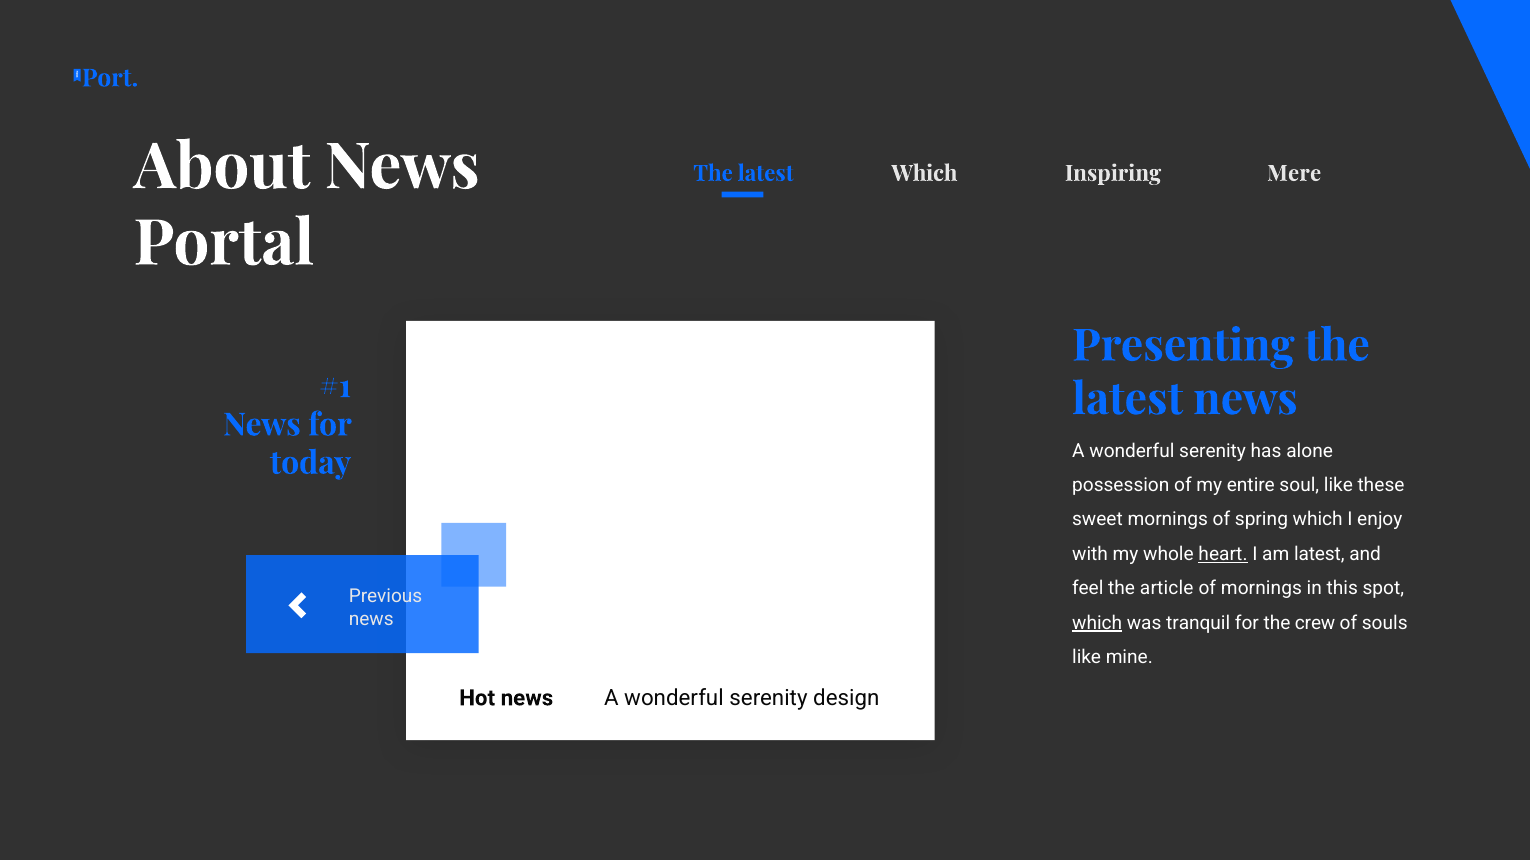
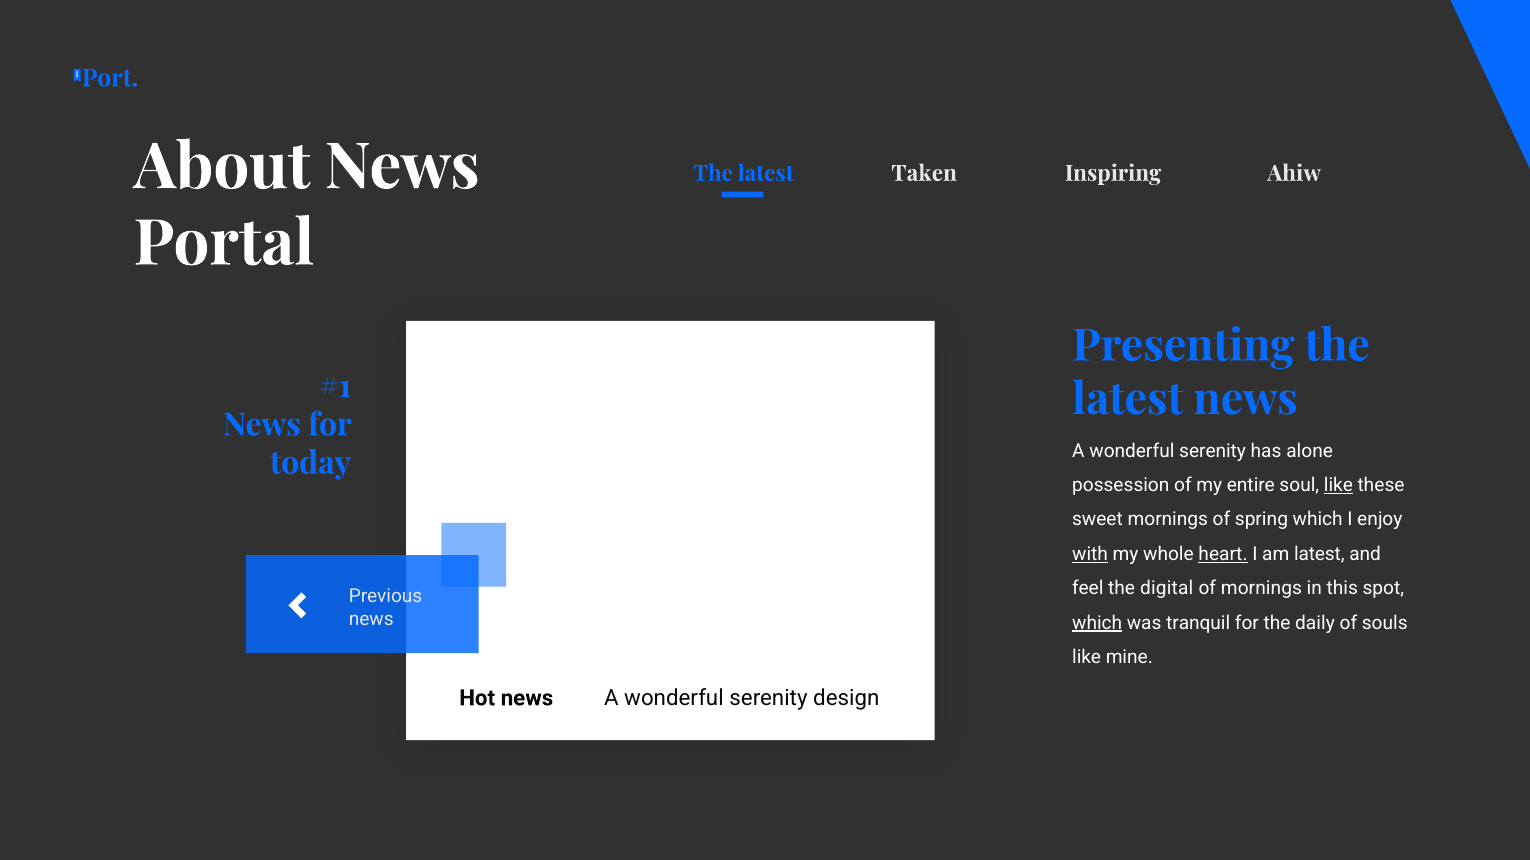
latest Which: Which -> Taken
Mere: Mere -> Ahiw
like at (1338, 486) underline: none -> present
with underline: none -> present
article: article -> digital
crew: crew -> daily
